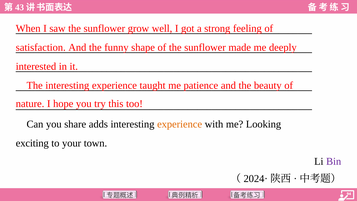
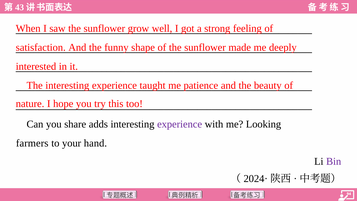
experience at (180, 124) colour: orange -> purple
exciting: exciting -> farmers
town: town -> hand
